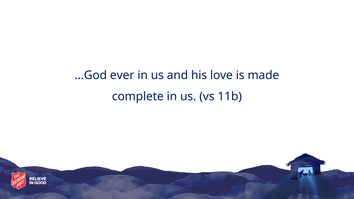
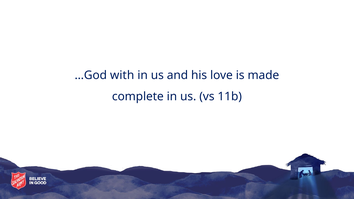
ever: ever -> with
